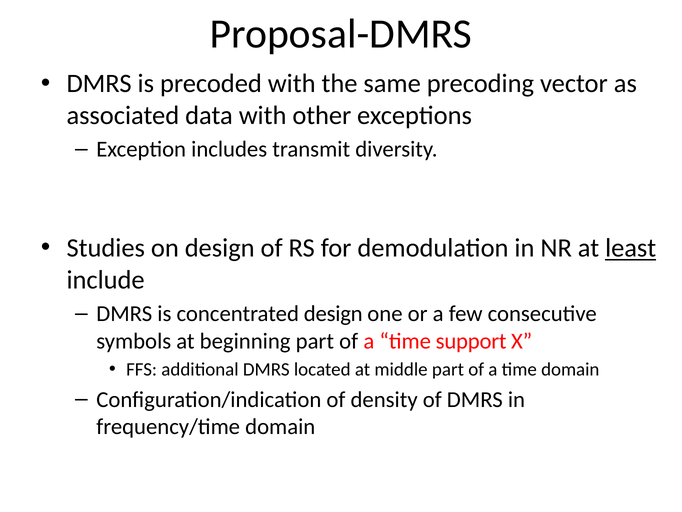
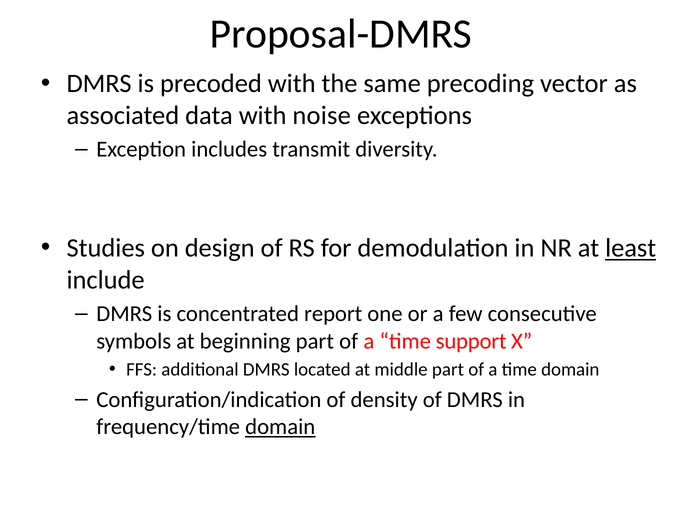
other: other -> noise
concentrated design: design -> report
domain at (280, 426) underline: none -> present
